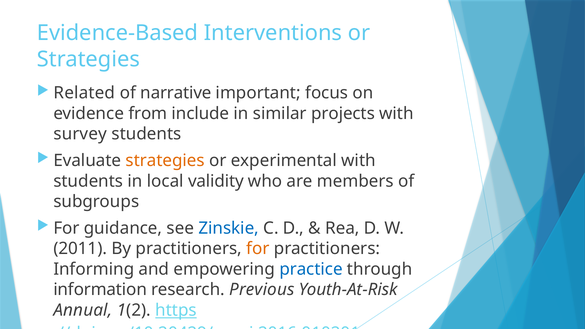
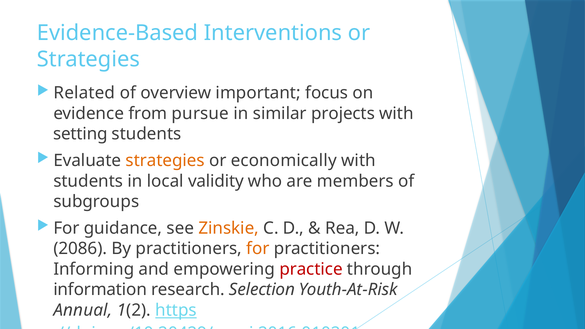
narrative: narrative -> overview
include: include -> pursue
survey: survey -> setting
experimental: experimental -> economically
Zinskie colour: blue -> orange
2011: 2011 -> 2086
practice colour: blue -> red
Previous: Previous -> Selection
